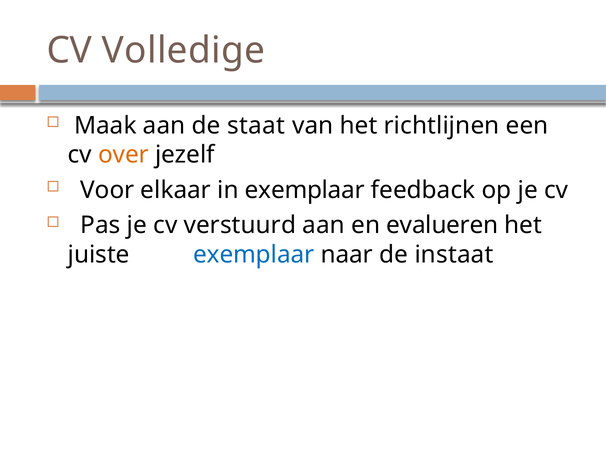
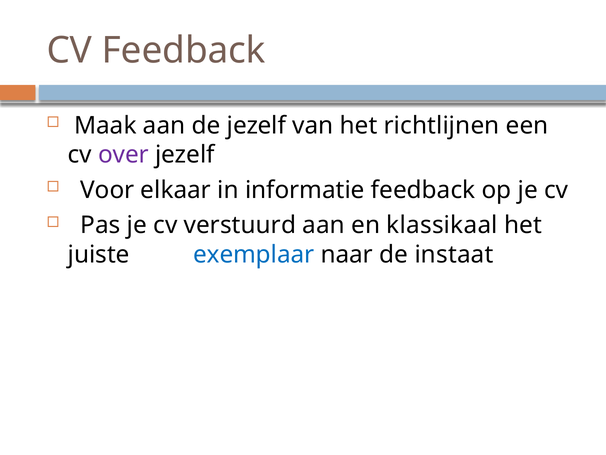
CV Volledige: Volledige -> Feedback
de staat: staat -> jezelf
over colour: orange -> purple
in exemplaar: exemplaar -> informatie
evalueren: evalueren -> klassikaal
